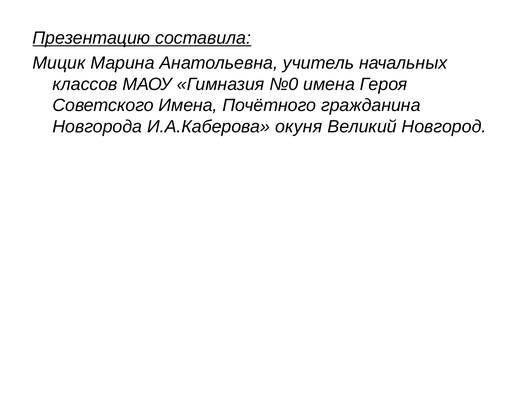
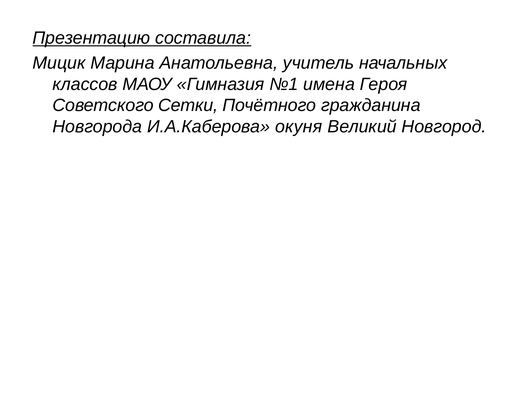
№0: №0 -> №1
Советского Имена: Имена -> Сетки
